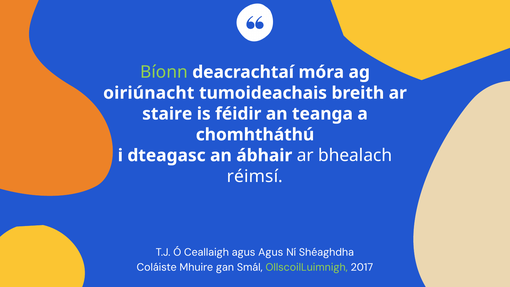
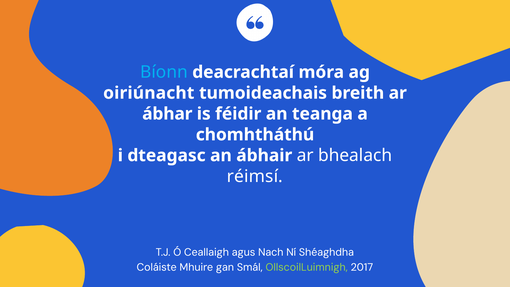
Bíonn colour: light green -> light blue
staire: staire -> ábhar
agus Agus: Agus -> Nach
